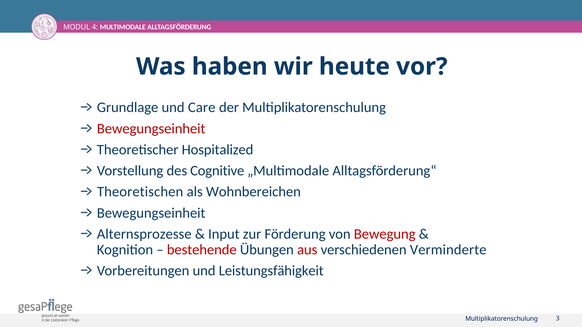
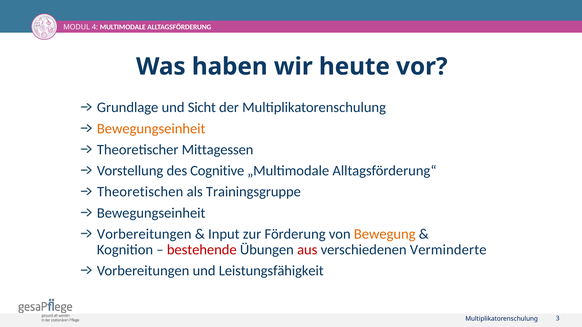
Care: Care -> Sicht
Bewegungseinheit at (151, 129) colour: red -> orange
Hospitalized: Hospitalized -> Mittagessen
Wohnbereichen: Wohnbereichen -> Trainingsgruppe
Alternsprozesse at (144, 234): Alternsprozesse -> Vorbereitungen
Bewegung colour: red -> orange
